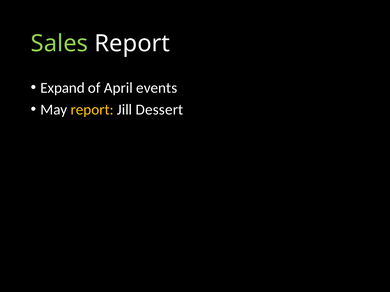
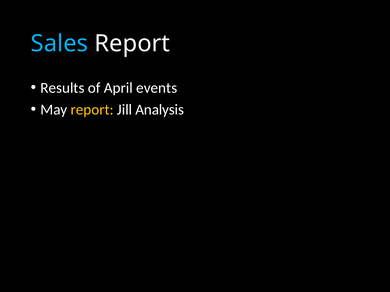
Sales colour: light green -> light blue
Expand: Expand -> Results
Dessert: Dessert -> Analysis
